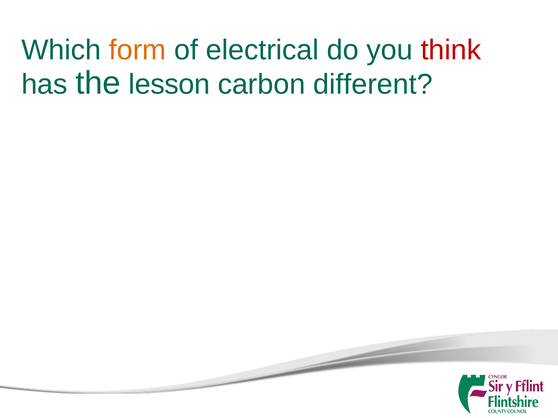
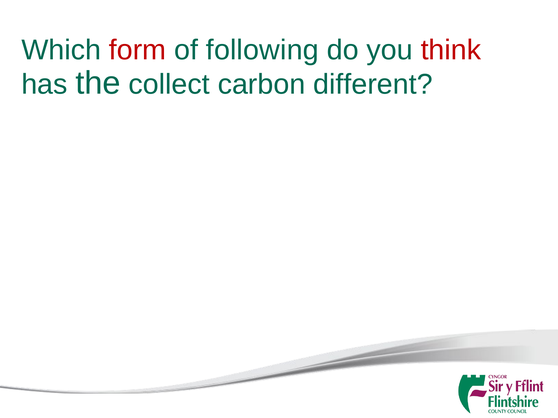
form colour: orange -> red
electrical: electrical -> following
lesson: lesson -> collect
